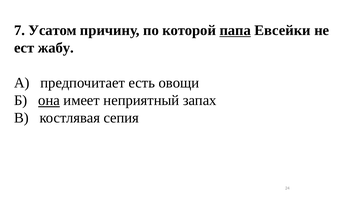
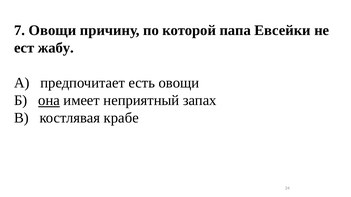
7 Усатом: Усатом -> Овощи
папа underline: present -> none
сепия: сепия -> крабе
